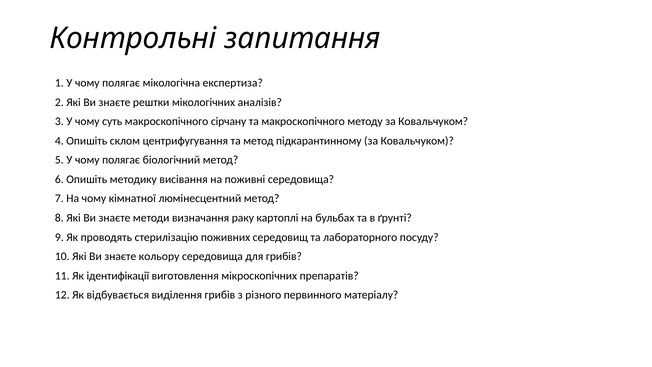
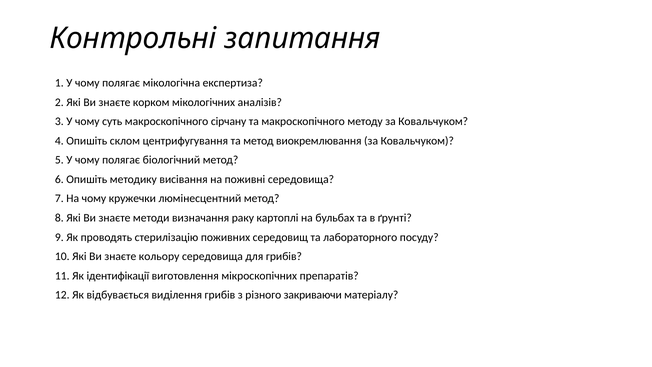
рештки: рештки -> корком
підкарантинному: підкарантинному -> виокремлювання
кімнатної: кімнатної -> кружечки
первинного: первинного -> закриваючи
